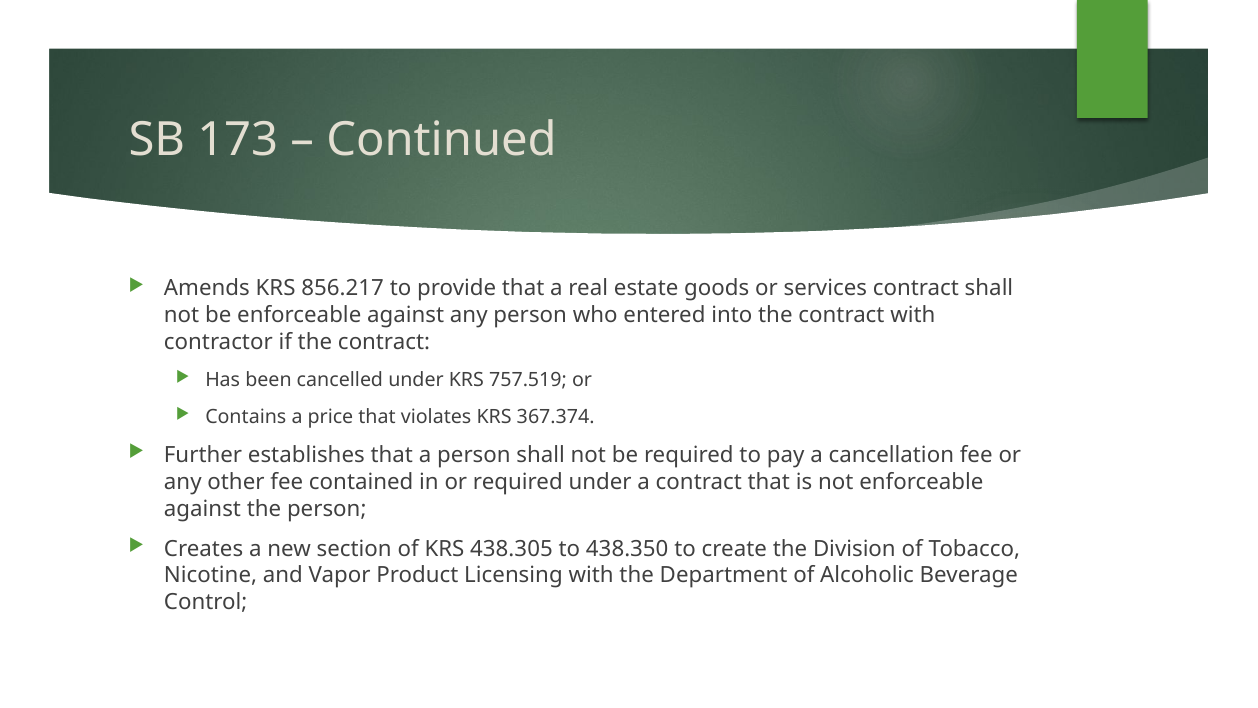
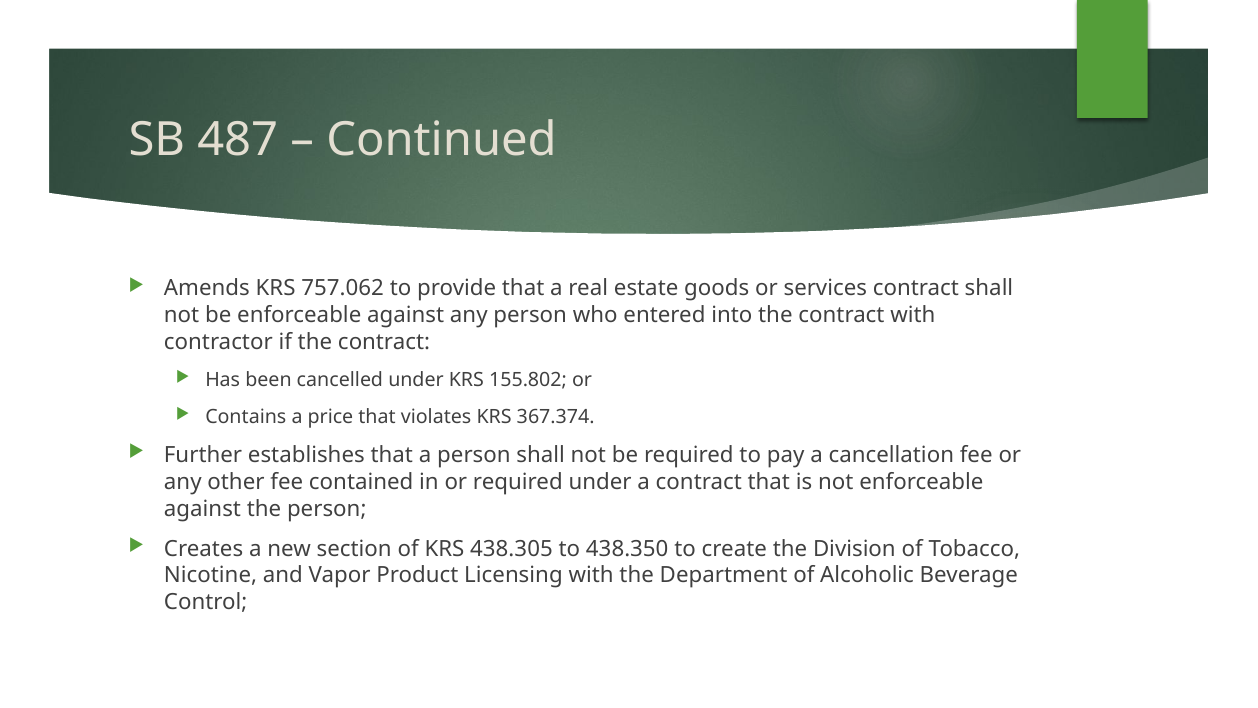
173: 173 -> 487
856.217: 856.217 -> 757.062
757.519: 757.519 -> 155.802
